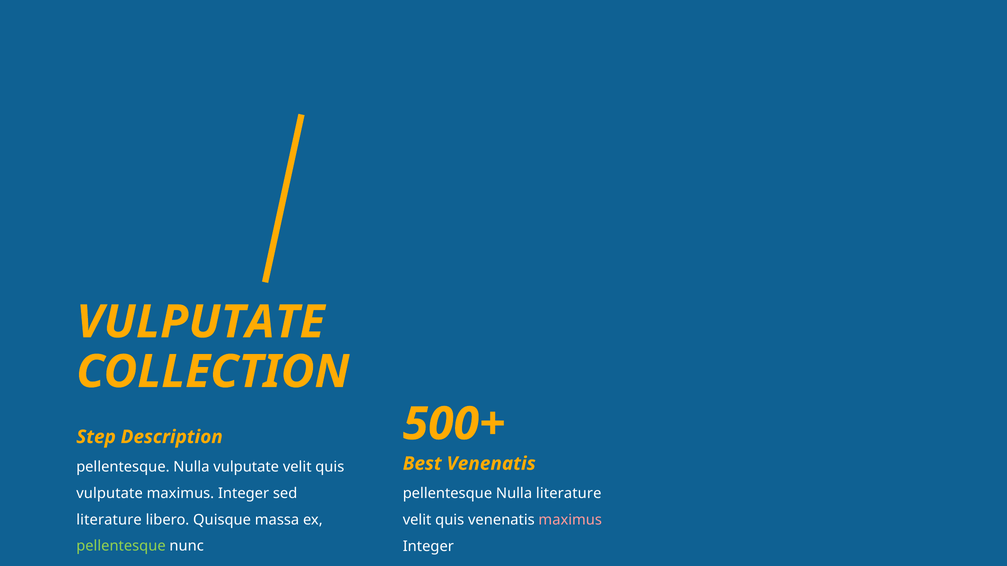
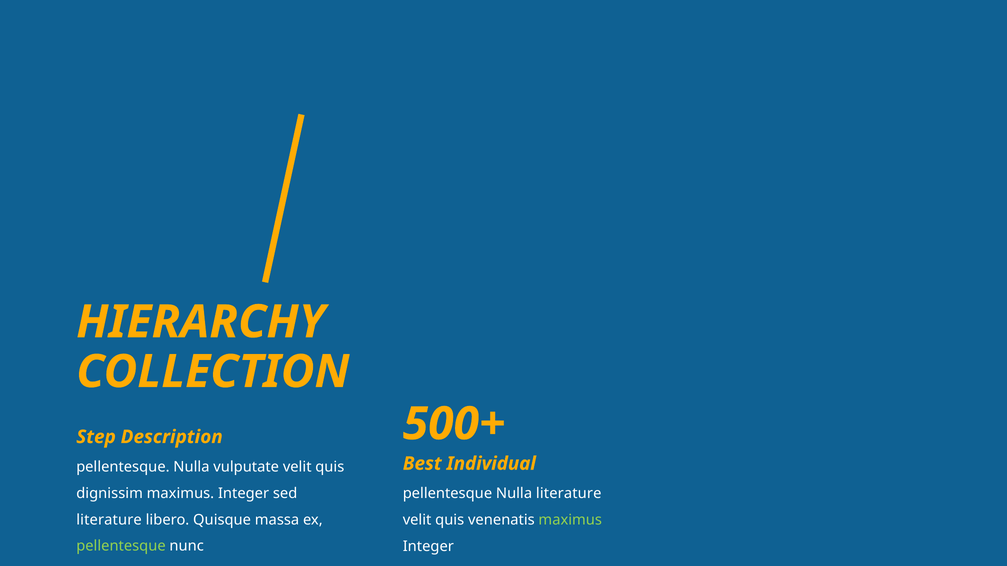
VULPUTATE at (200, 322): VULPUTATE -> HIERARCHY
Best Venenatis: Venenatis -> Individual
vulputate at (110, 494): vulputate -> dignissim
maximus at (570, 520) colour: pink -> light green
